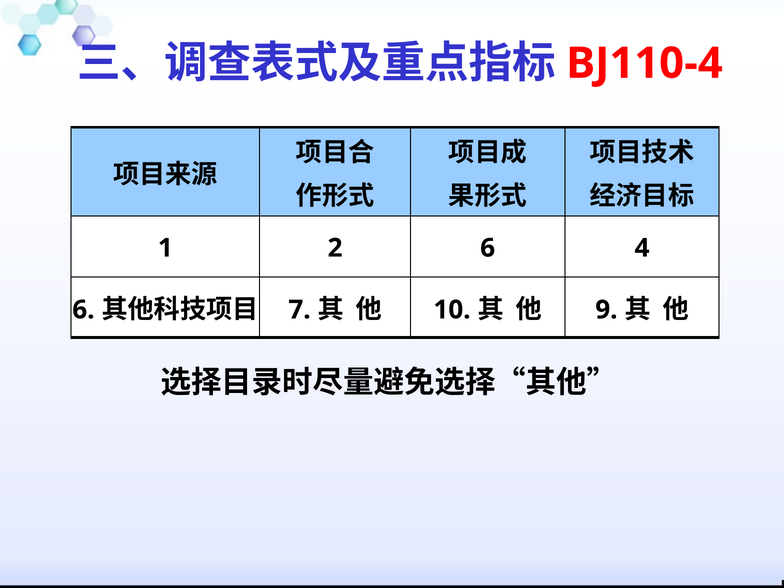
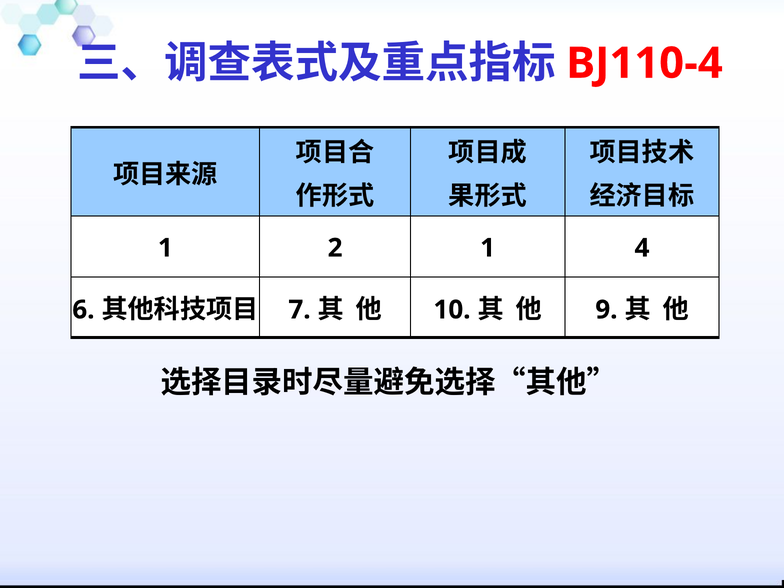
2 6: 6 -> 1
